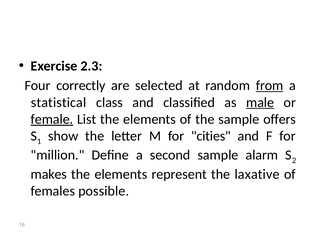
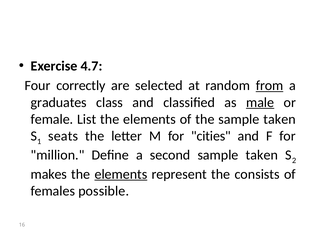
2.3: 2.3 -> 4.7
statistical: statistical -> graduates
female underline: present -> none
the sample offers: offers -> taken
show: show -> seats
second sample alarm: alarm -> taken
elements at (121, 174) underline: none -> present
laxative: laxative -> consists
